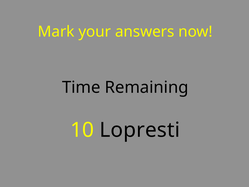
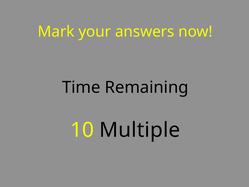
Lopresti: Lopresti -> Multiple
